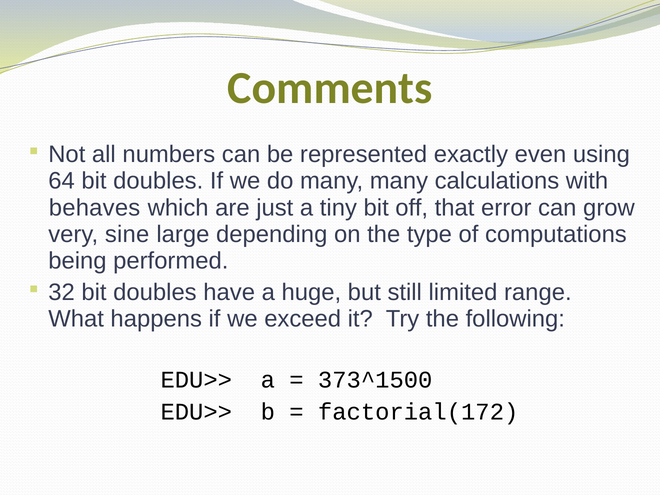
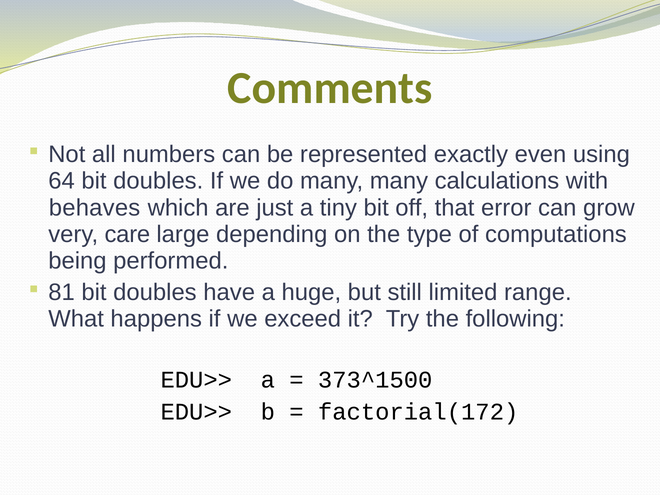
sine: sine -> care
32: 32 -> 81
